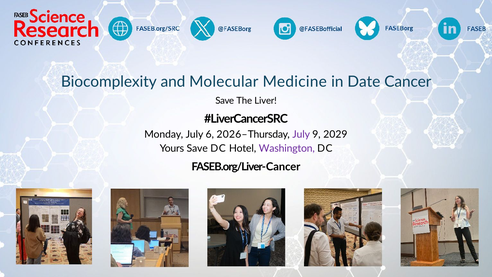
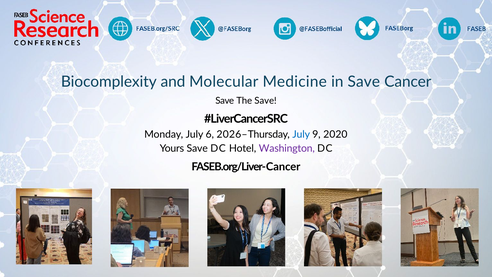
in Date: Date -> Save
The Liver: Liver -> Save
July at (301, 134) colour: purple -> blue
2029: 2029 -> 2020
